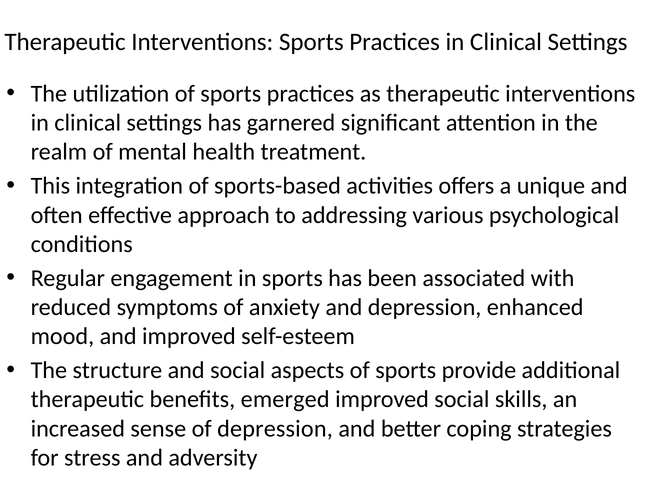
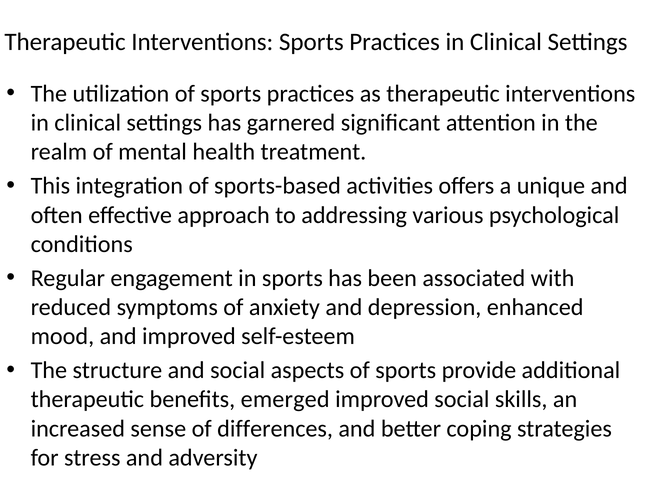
of depression: depression -> differences
